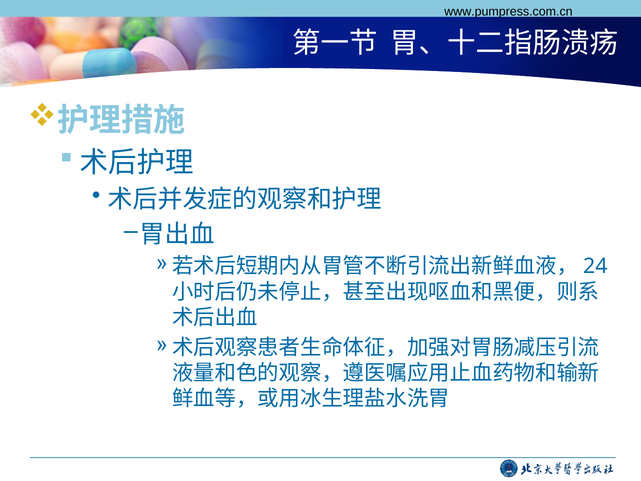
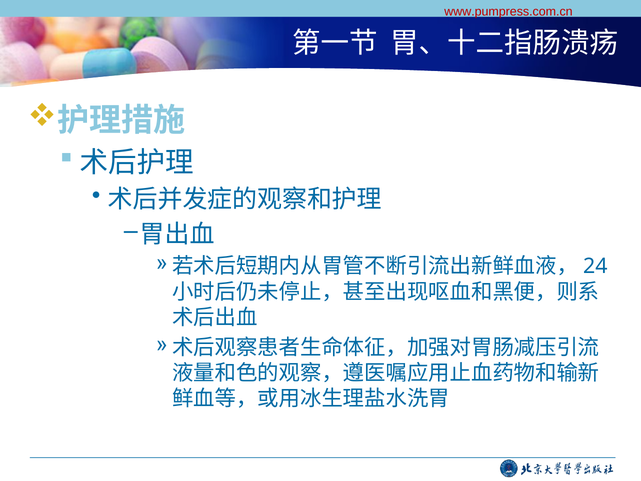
www.pumpress.com.cn colour: black -> red
